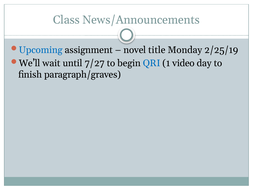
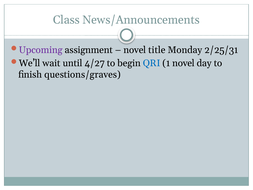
Upcoming colour: blue -> purple
2/25/19: 2/25/19 -> 2/25/31
7/27: 7/27 -> 4/27
1 video: video -> novel
paragraph/graves: paragraph/graves -> questions/graves
